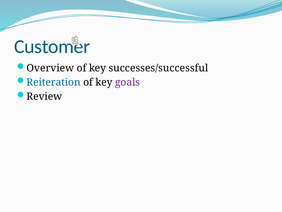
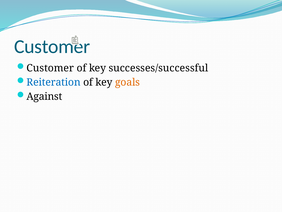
Overview at (50, 68): Overview -> Customer
goals colour: purple -> orange
Review: Review -> Against
